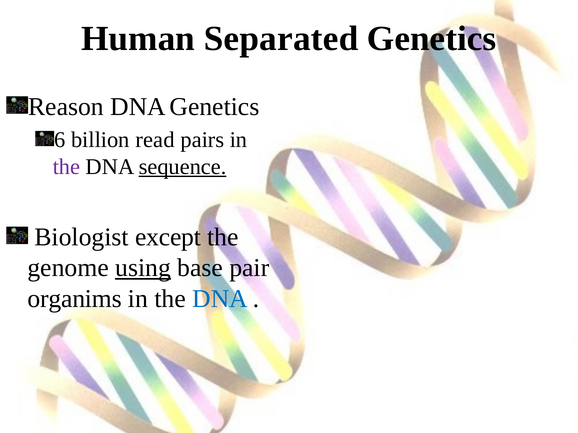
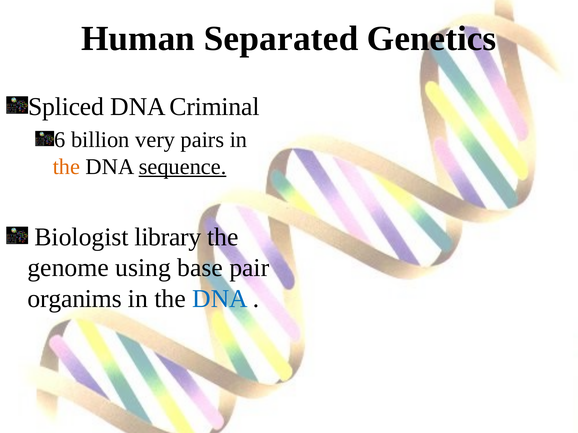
Reason: Reason -> Spliced
DNA Genetics: Genetics -> Criminal
read: read -> very
the at (66, 167) colour: purple -> orange
except: except -> library
using underline: present -> none
